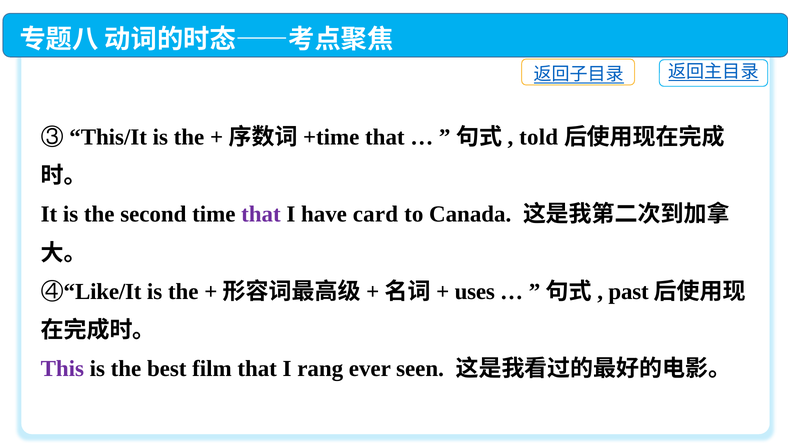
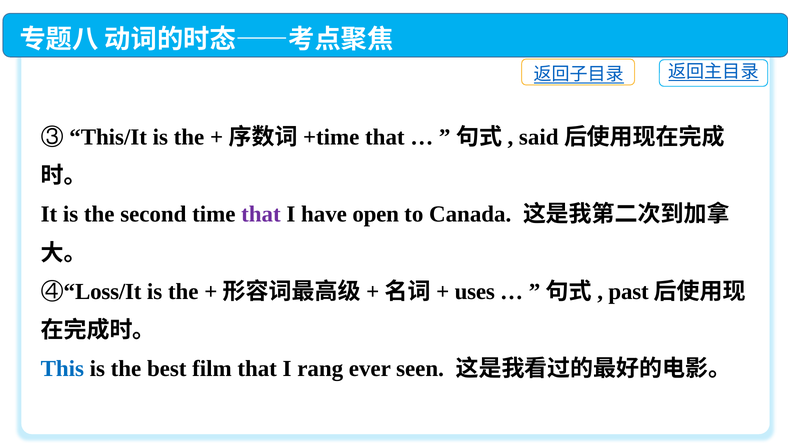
told: told -> said
card: card -> open
Like/It: Like/It -> Loss/It
This colour: purple -> blue
